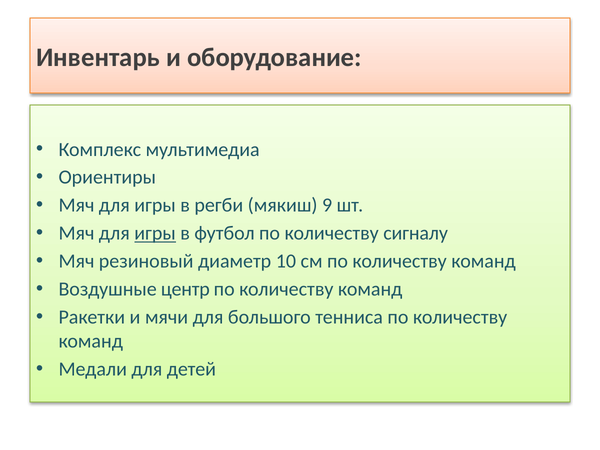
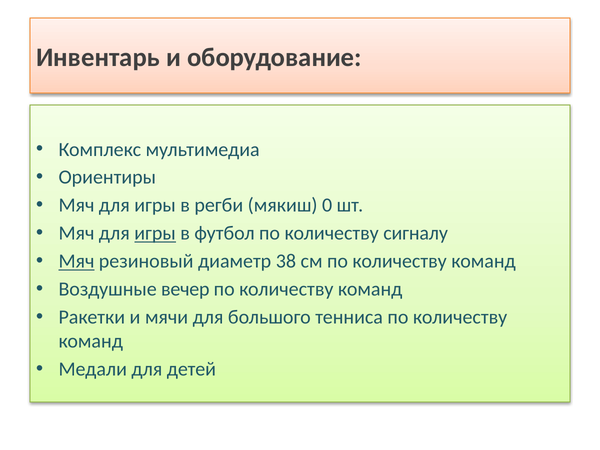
9: 9 -> 0
Мяч at (76, 261) underline: none -> present
10: 10 -> 38
центр: центр -> вечер
